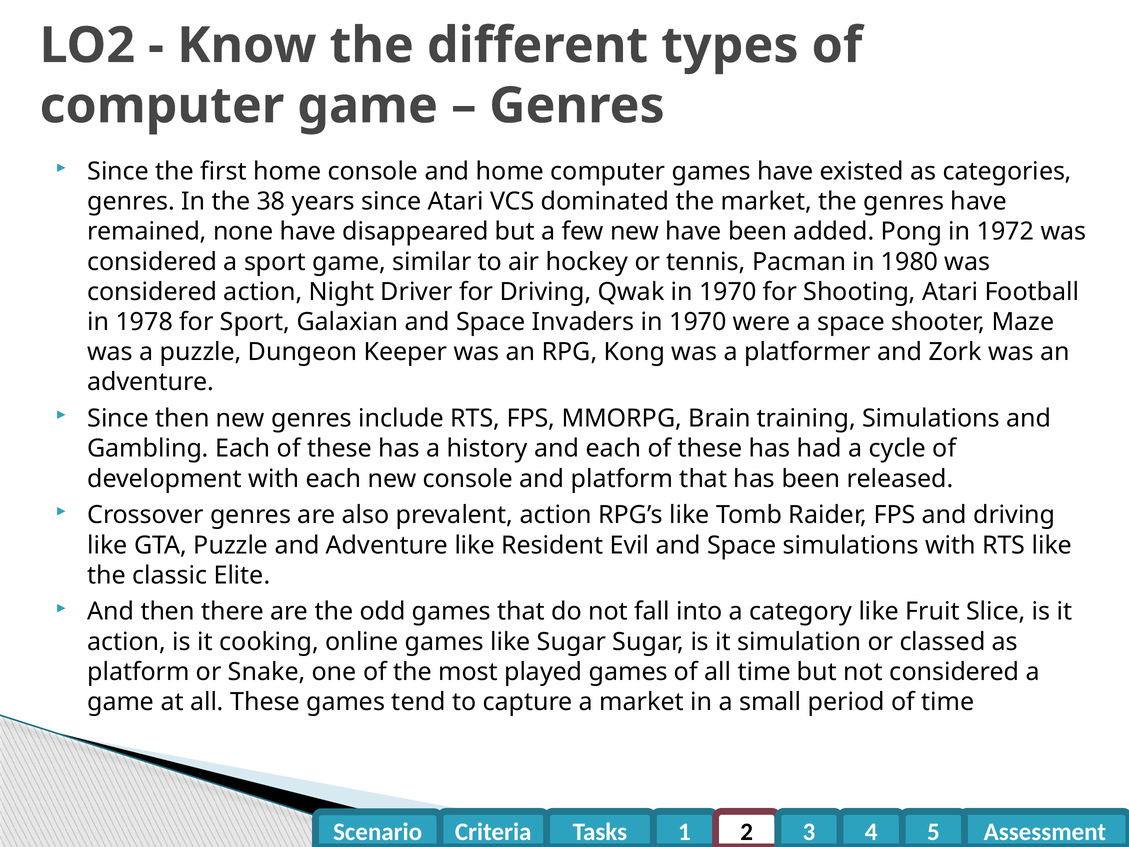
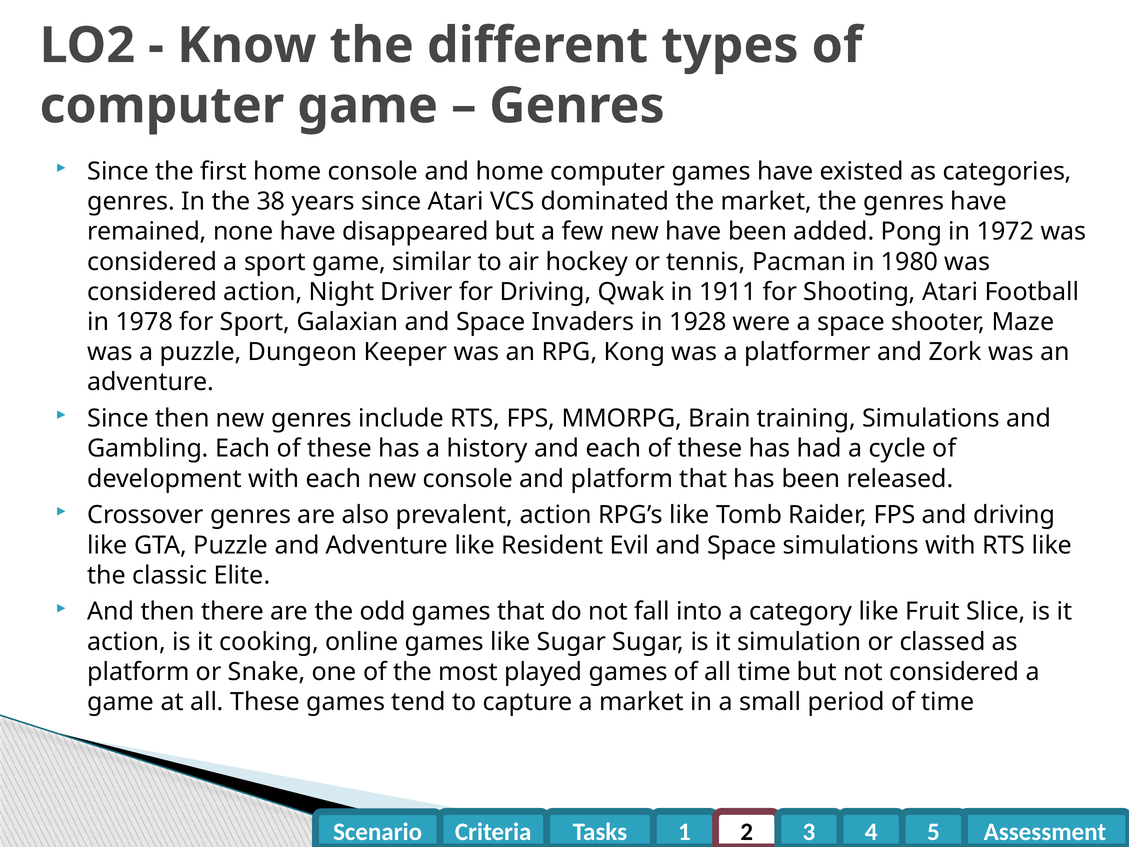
Qwak in 1970: 1970 -> 1911
Invaders in 1970: 1970 -> 1928
